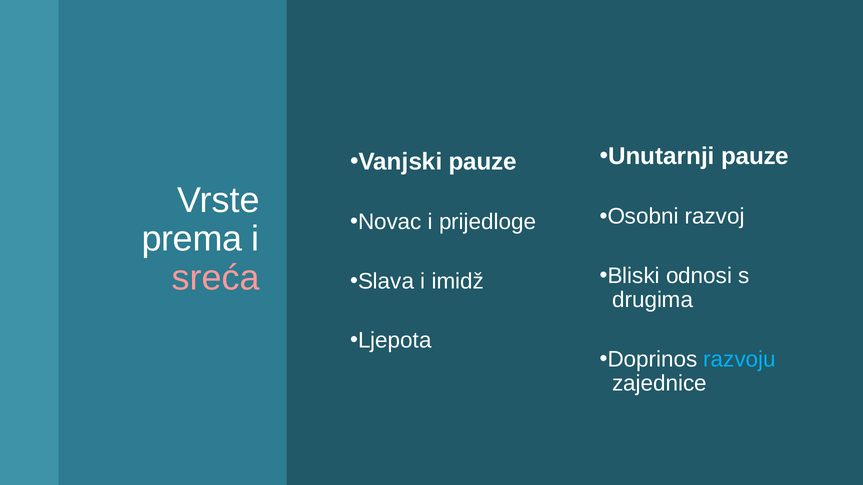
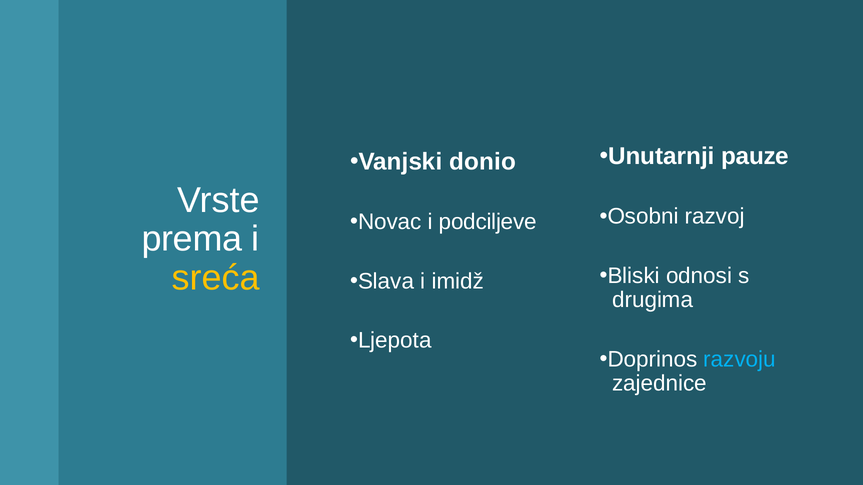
Vanjski pauze: pauze -> donio
prijedloge: prijedloge -> podciljeve
sreća colour: pink -> yellow
